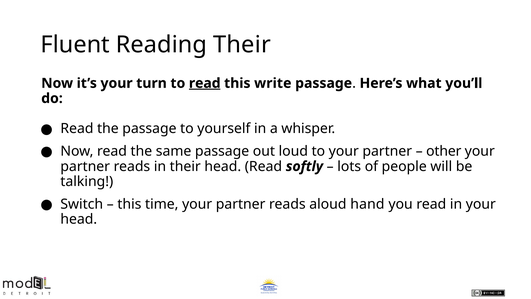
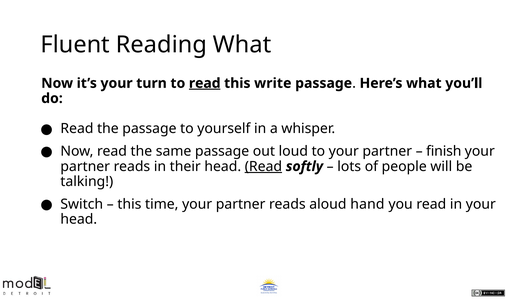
Reading Their: Their -> What
other: other -> finish
Read at (263, 166) underline: none -> present
